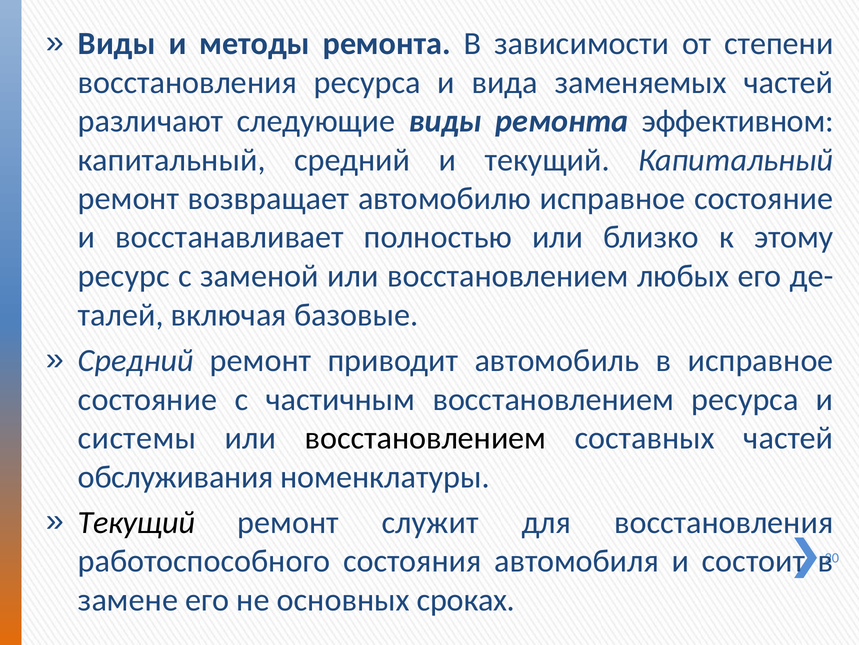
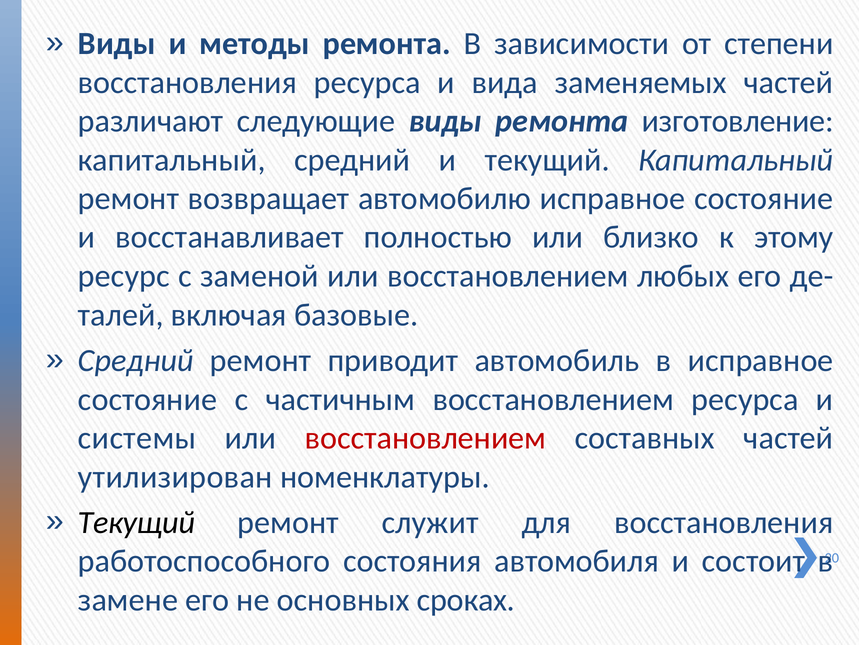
эффективном: эффективном -> изготовление
восстановлением at (426, 438) colour: black -> red
обслуживания: обслуживания -> утилизирован
